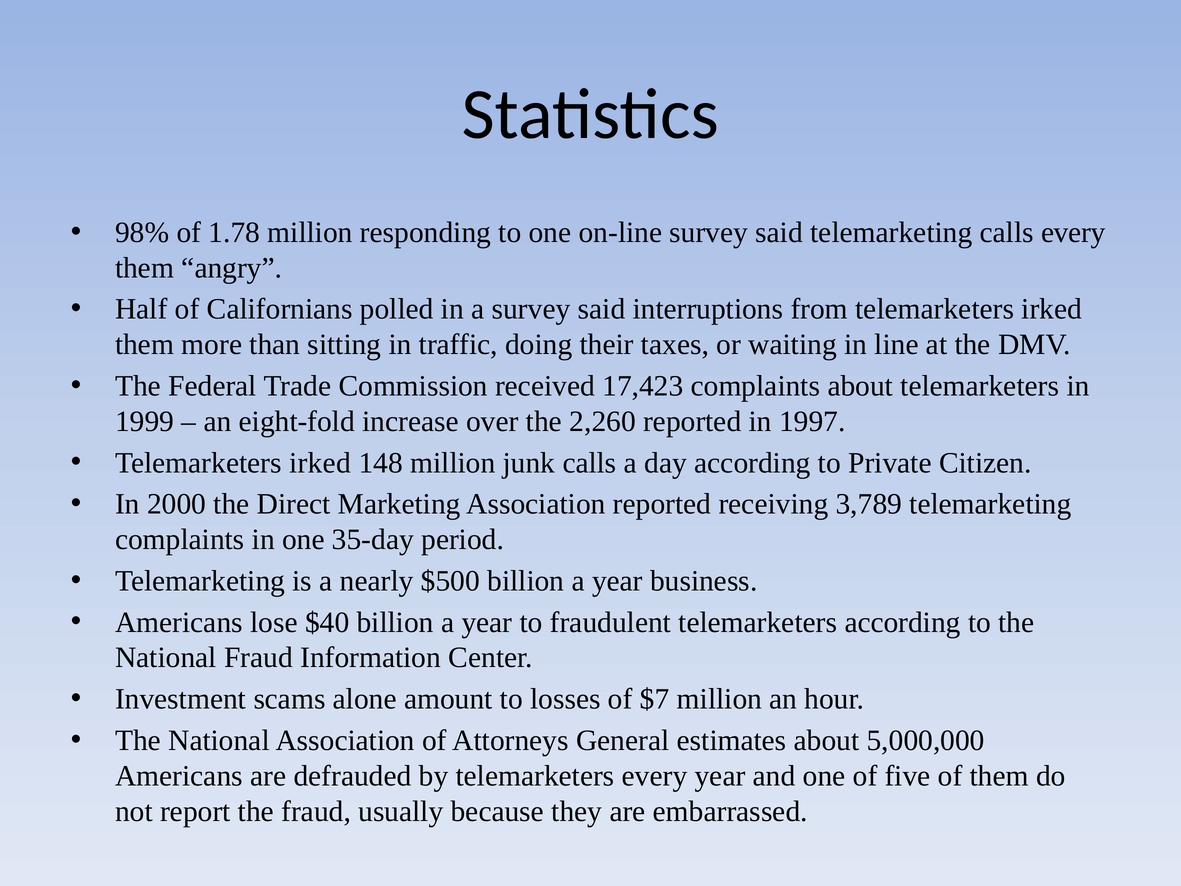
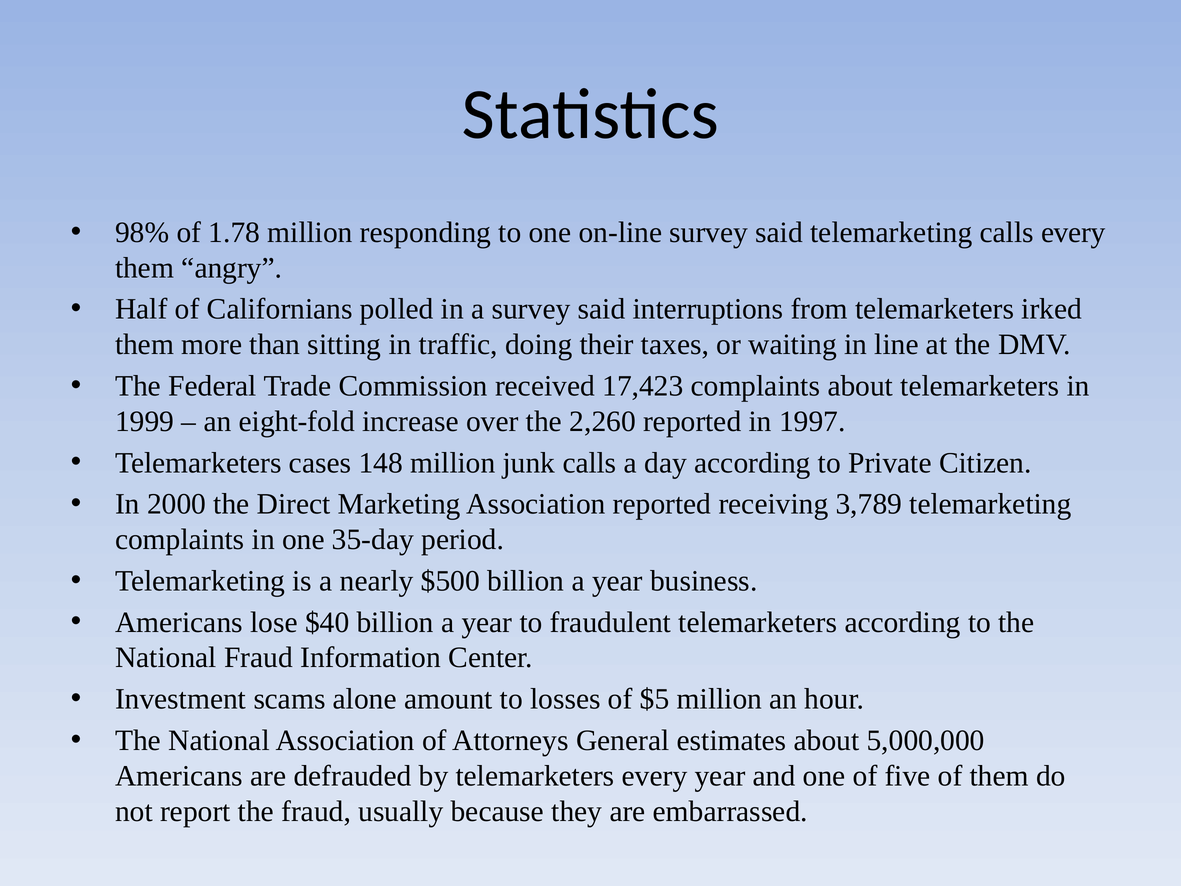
irked at (320, 463): irked -> cases
$7: $7 -> $5
